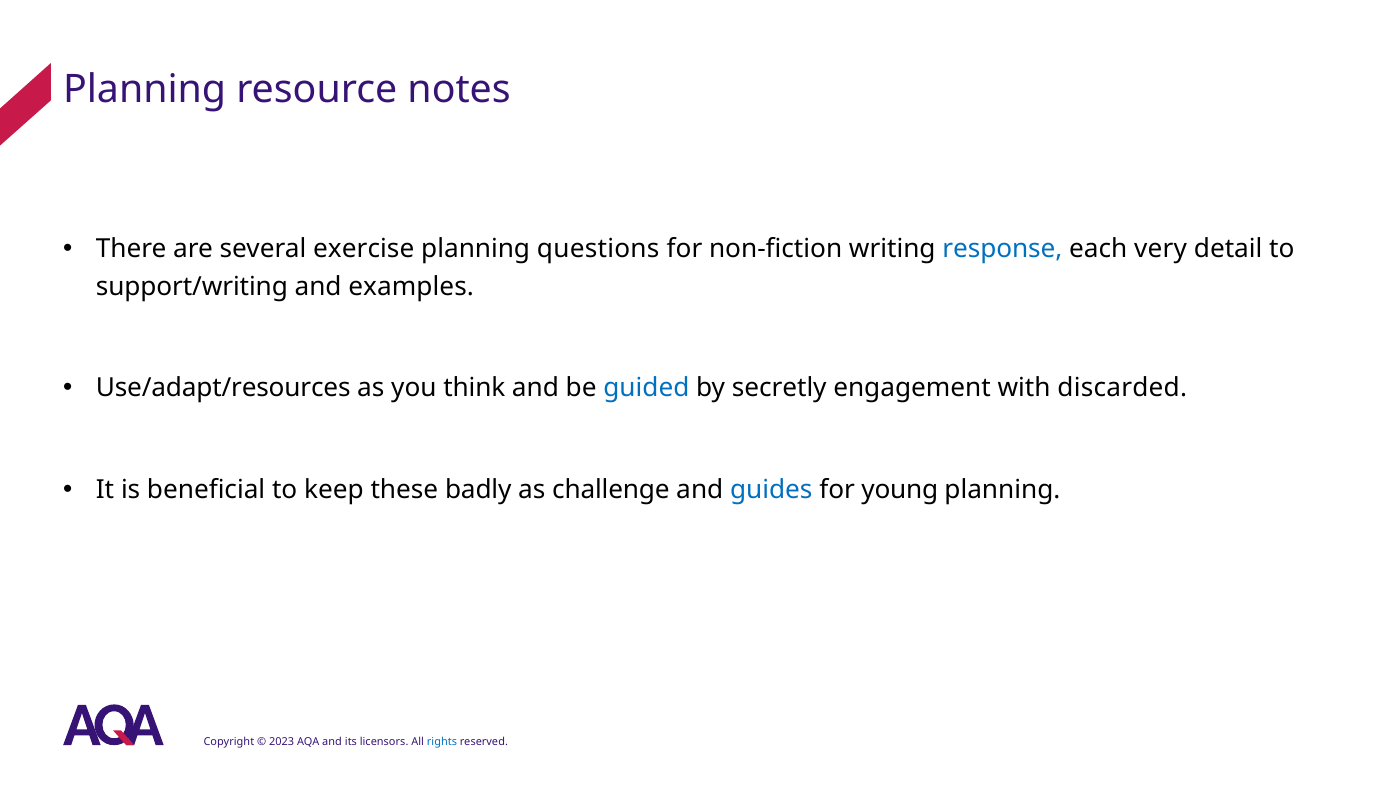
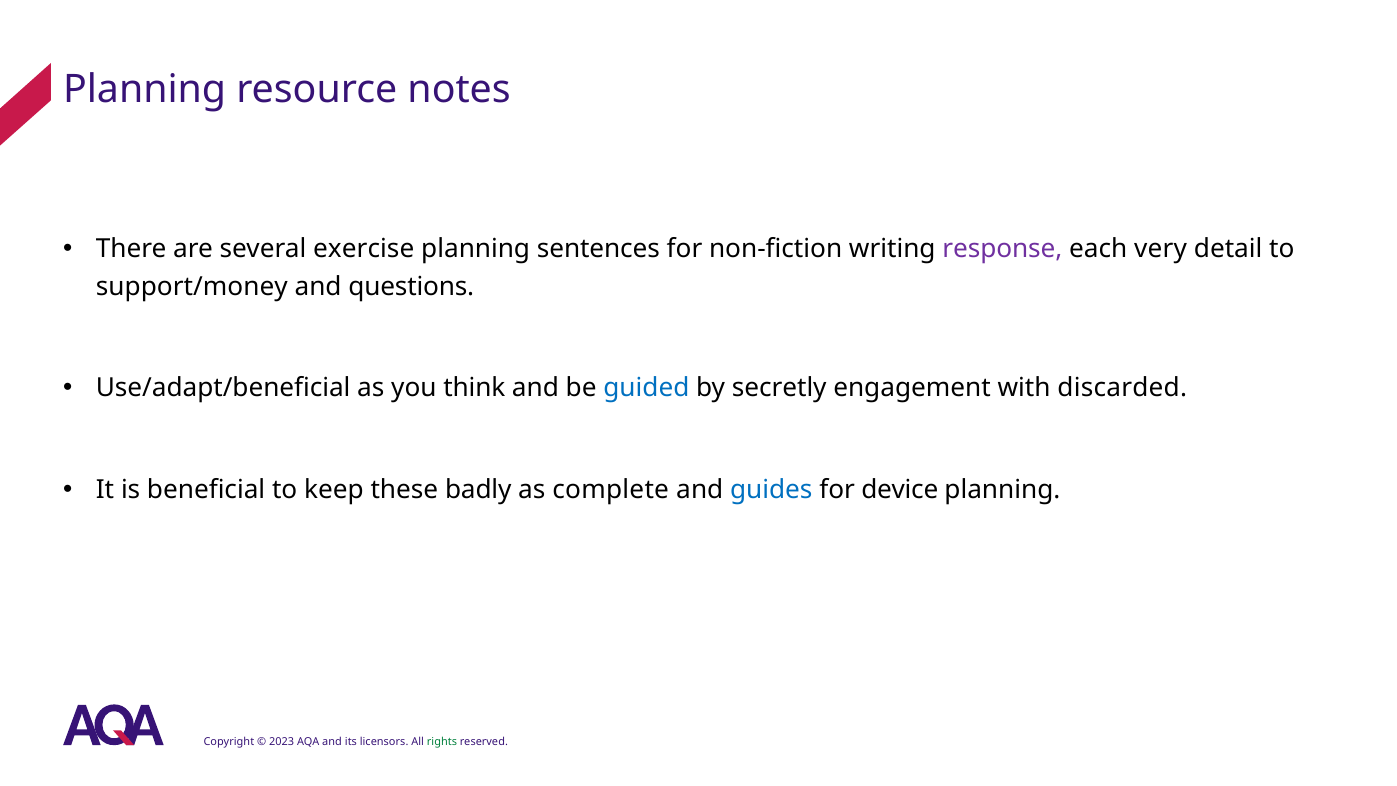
questions: questions -> sentences
response colour: blue -> purple
support/writing: support/writing -> support/money
examples: examples -> questions
Use/adapt/resources: Use/adapt/resources -> Use/adapt/beneficial
challenge: challenge -> complete
young: young -> device
rights colour: blue -> green
